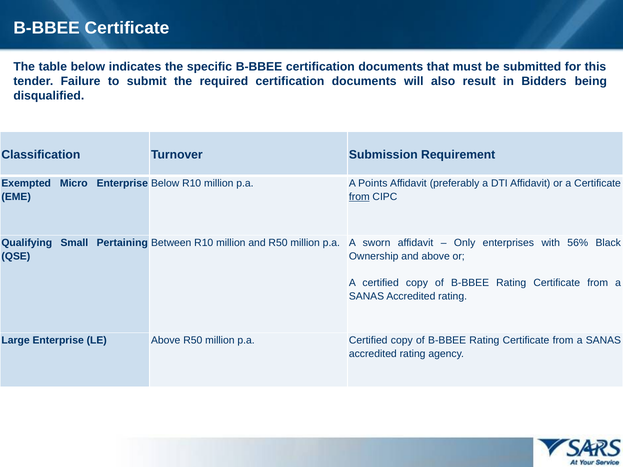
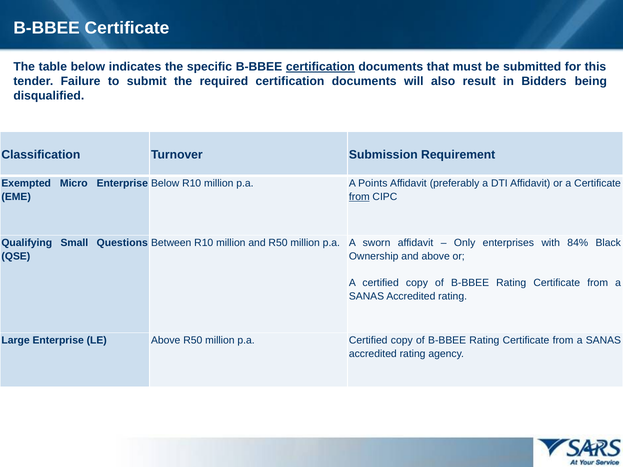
certification at (320, 67) underline: none -> present
Pertaining: Pertaining -> Questions
56%: 56% -> 84%
